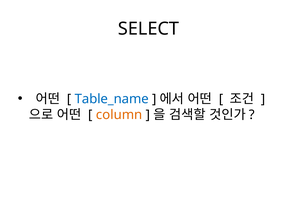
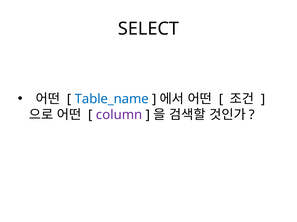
column colour: orange -> purple
